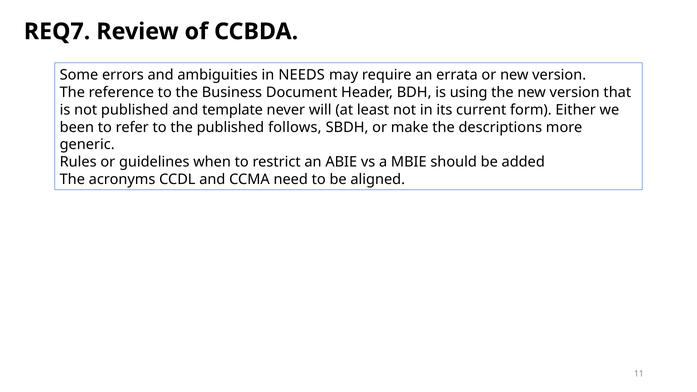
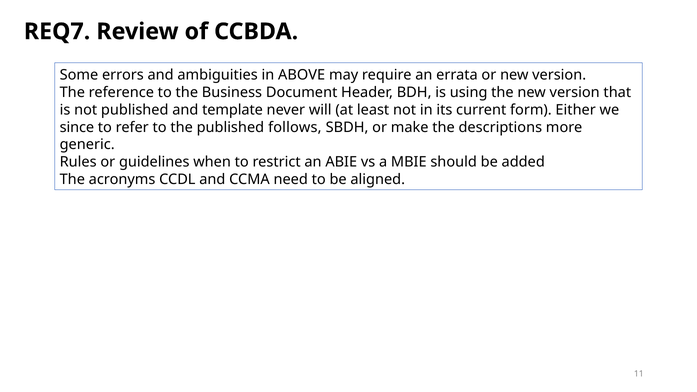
NEEDS: NEEDS -> ABOVE
been: been -> since
